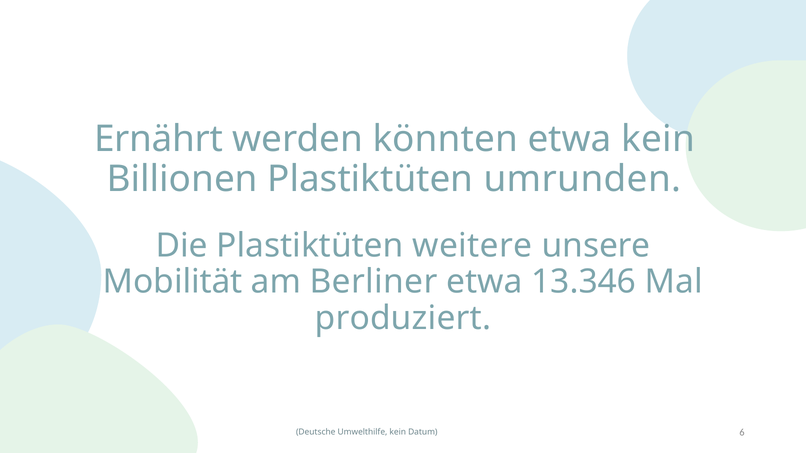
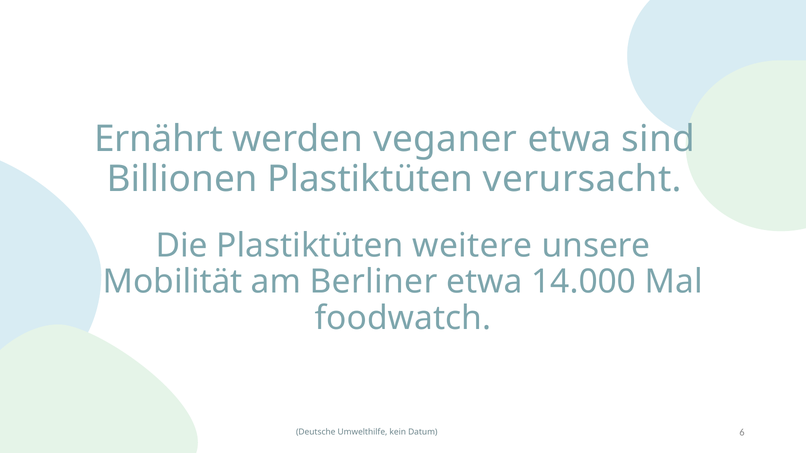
könnten: könnten -> veganer
etwa kein: kein -> sind
umrunden: umrunden -> verursacht
13.346: 13.346 -> 14.000
produziert: produziert -> foodwatch
